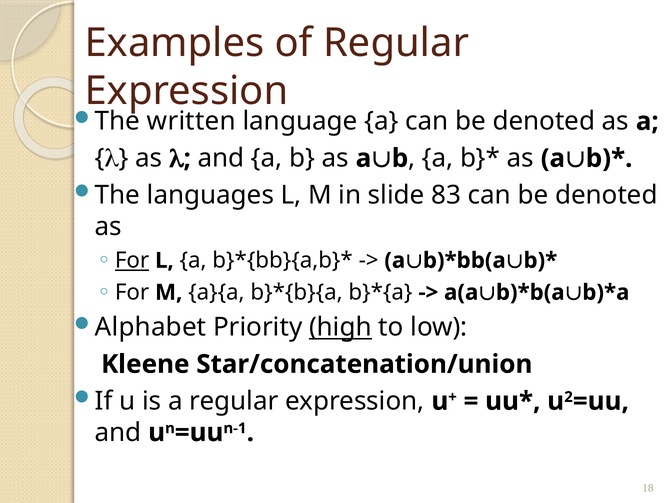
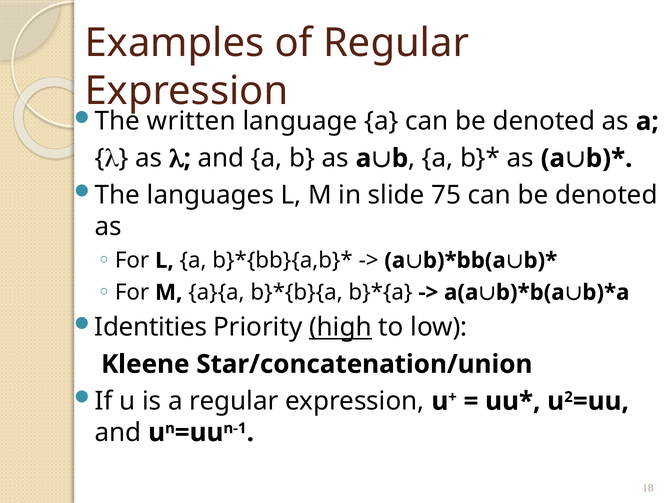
83: 83 -> 75
For at (132, 260) underline: present -> none
Alphabet: Alphabet -> Identities
